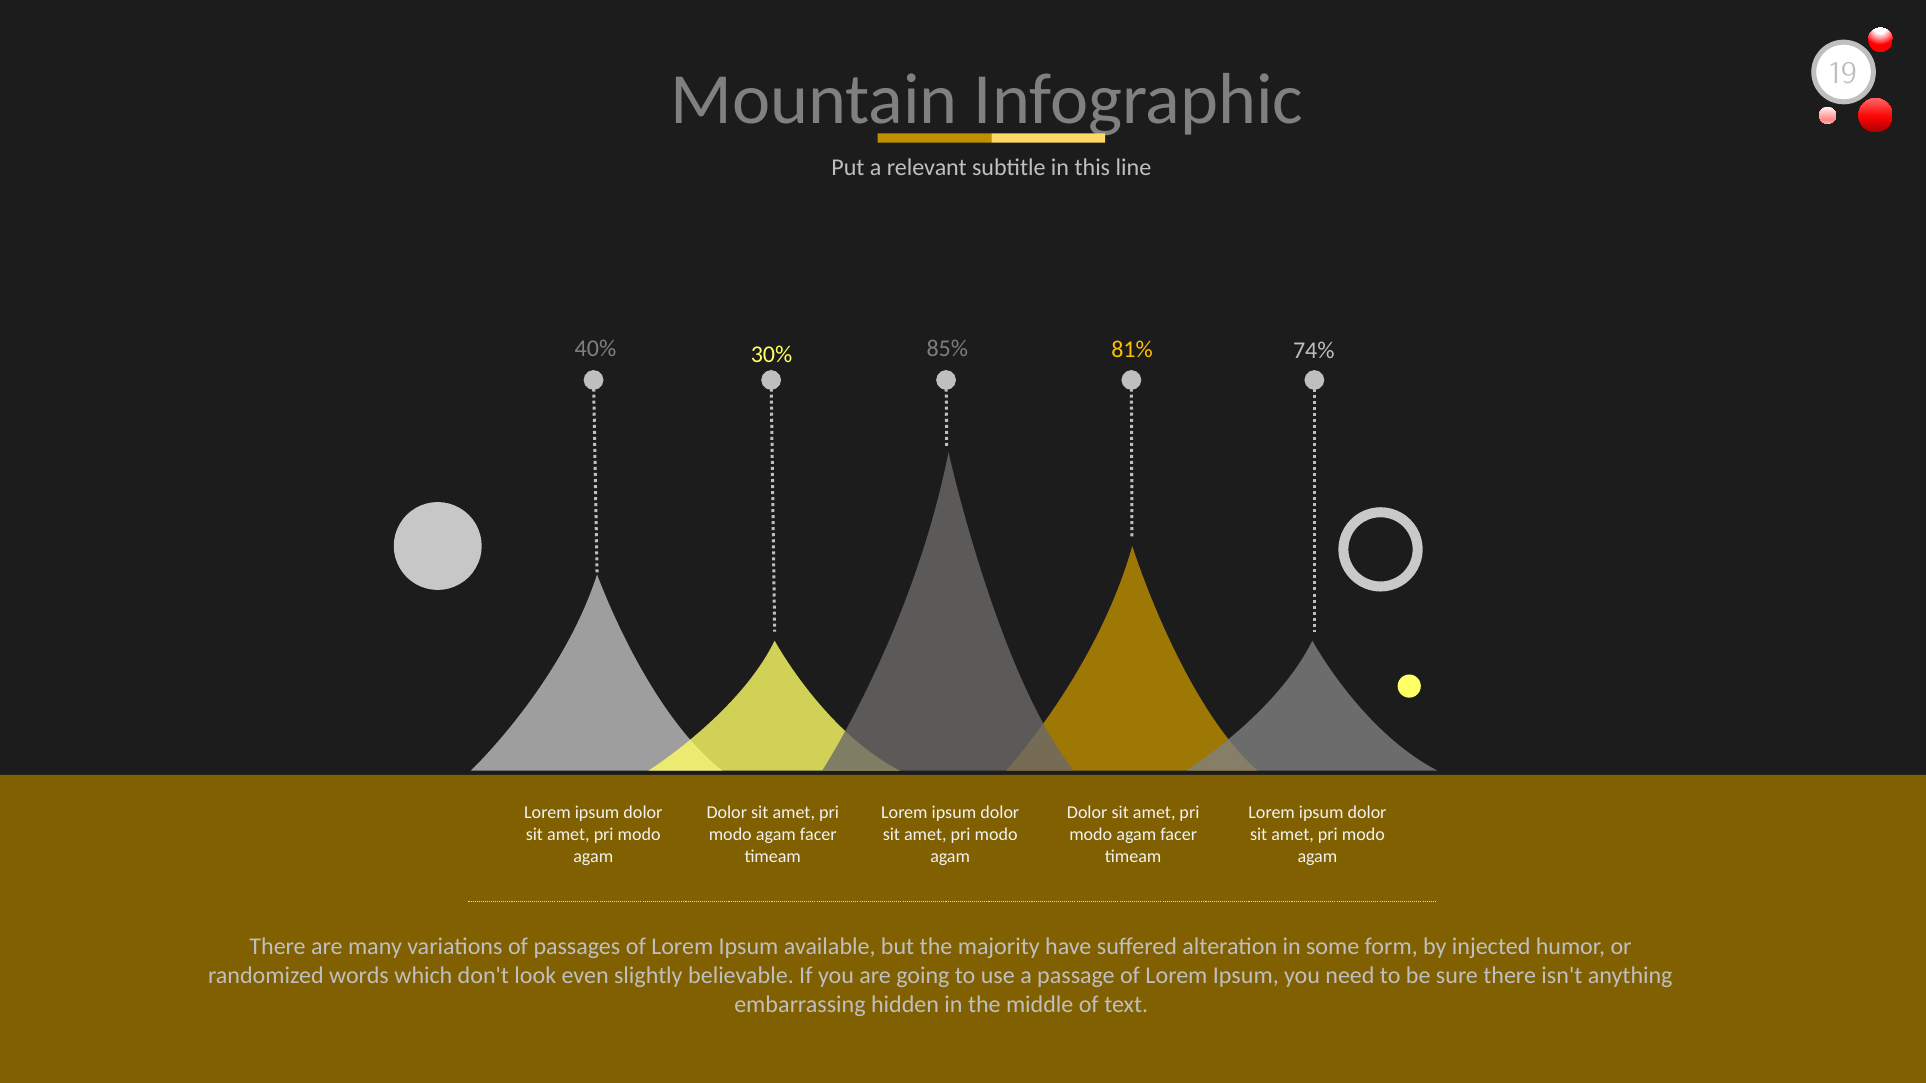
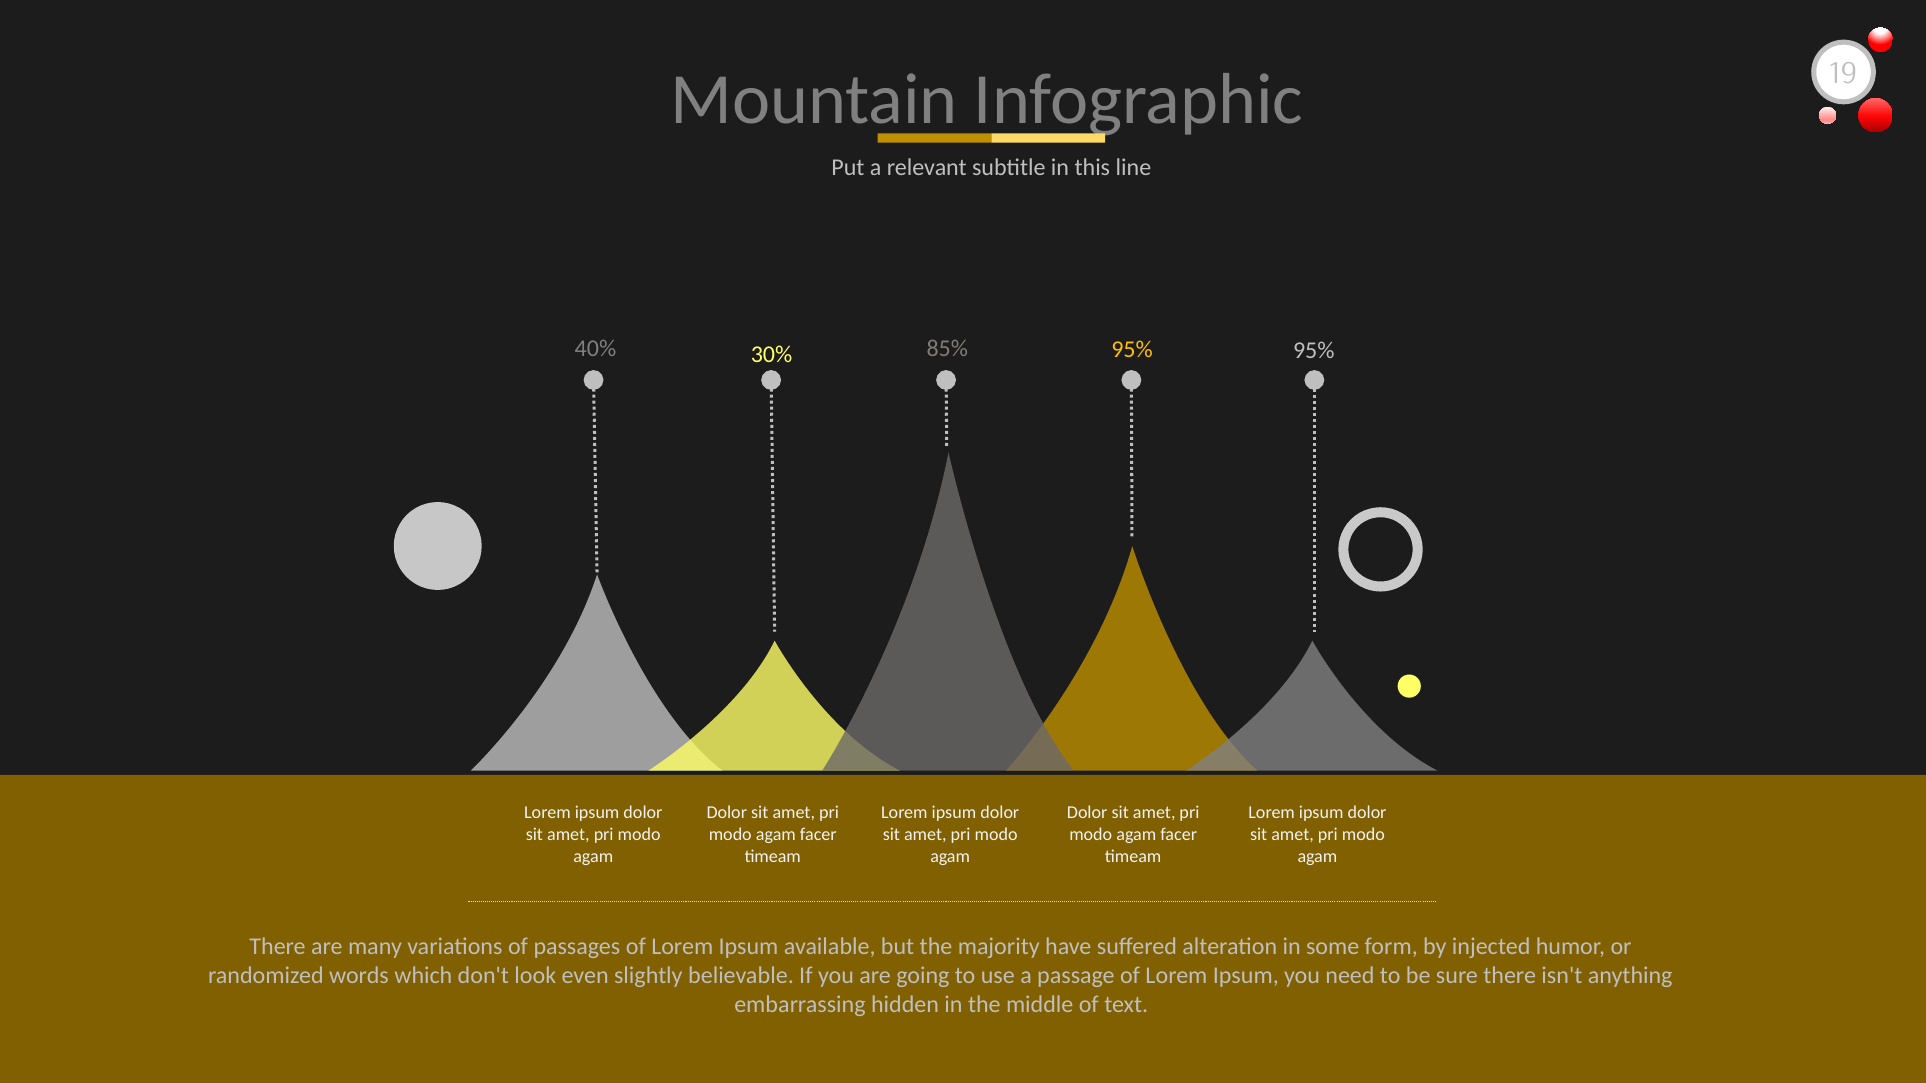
85% 74%: 74% -> 95%
30% 81%: 81% -> 95%
